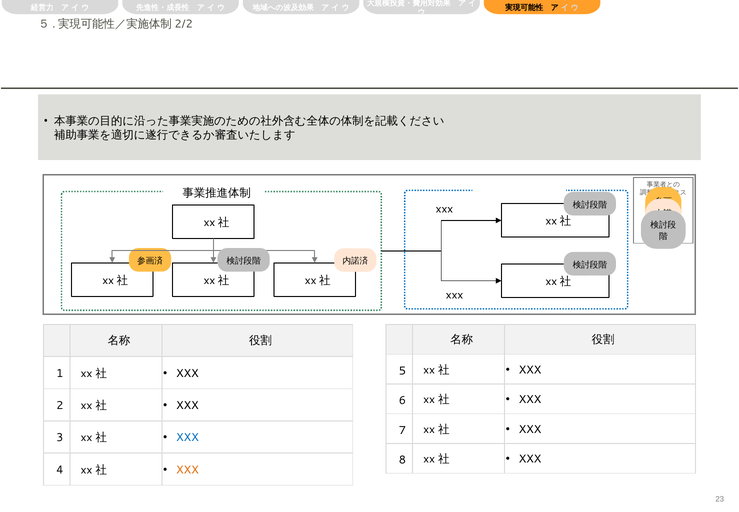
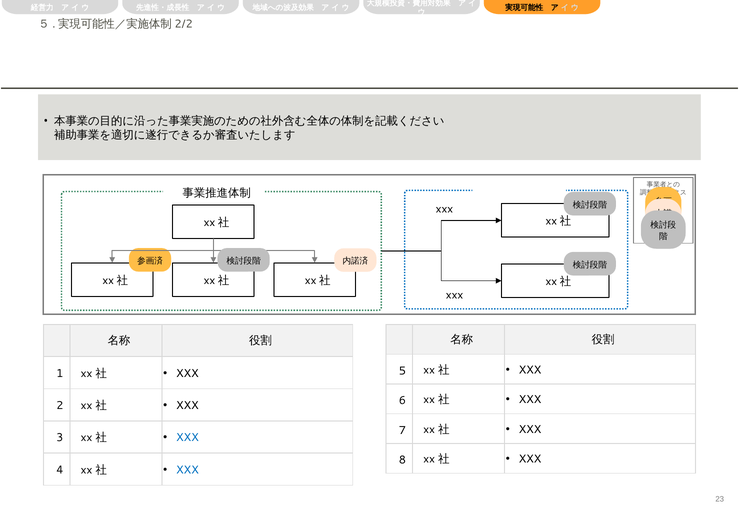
XXX at (187, 469) colour: orange -> blue
